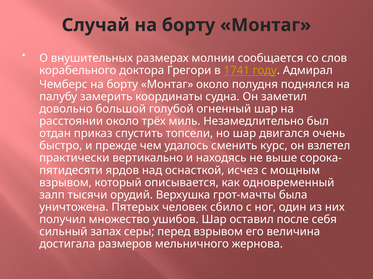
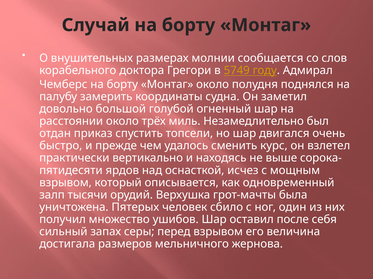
1741: 1741 -> 5749
